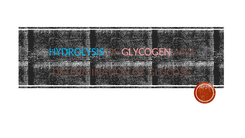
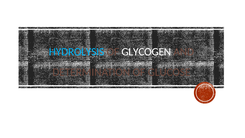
GLYCOGEN colour: pink -> white
